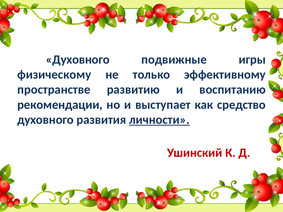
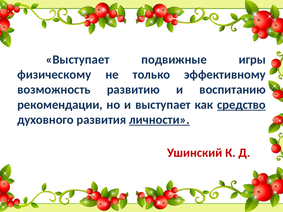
Духовного at (78, 60): Духовного -> Выступает
пространстве: пространстве -> возможность
средство underline: none -> present
